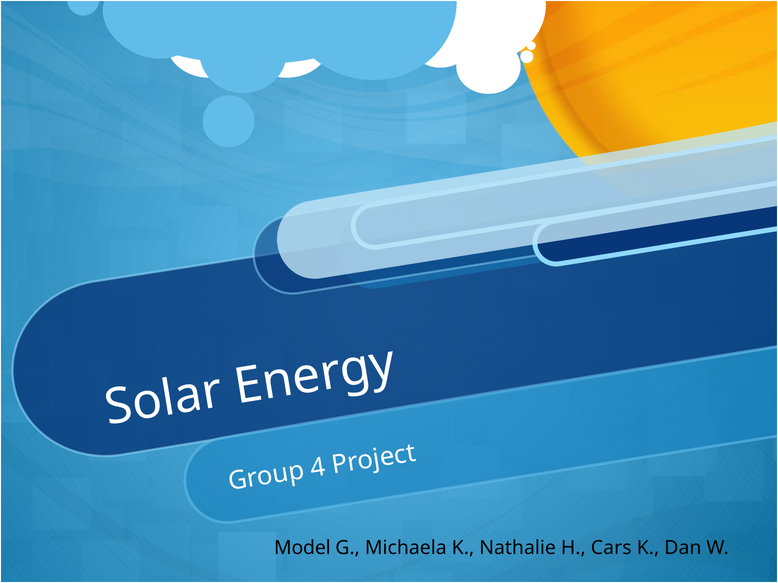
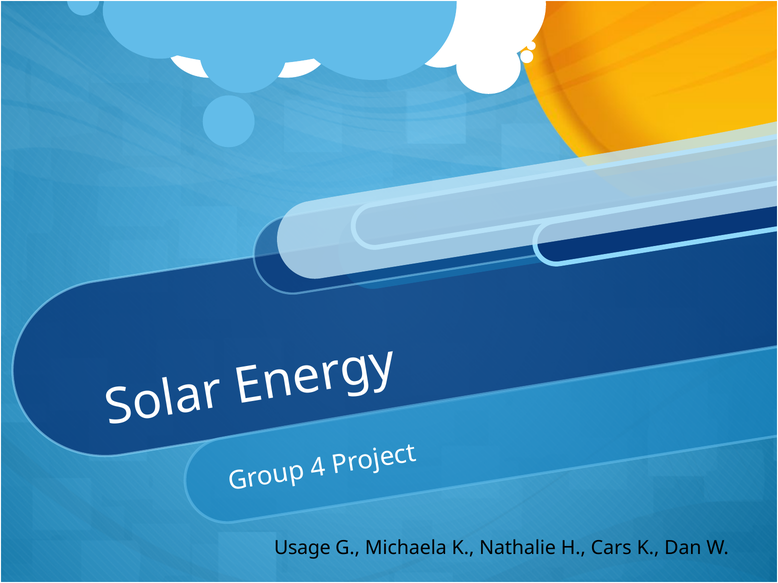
Model: Model -> Usage
